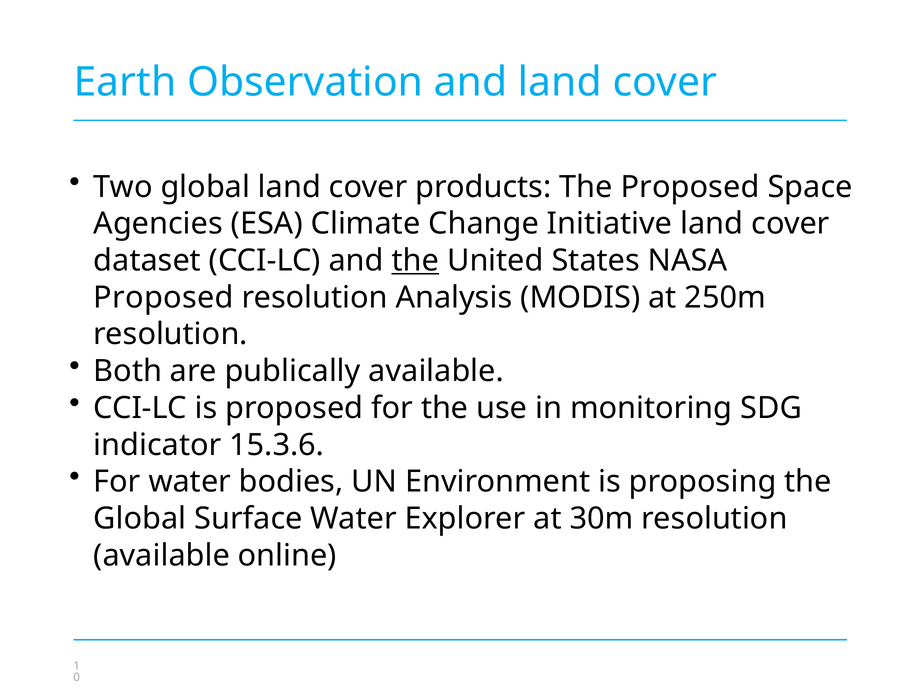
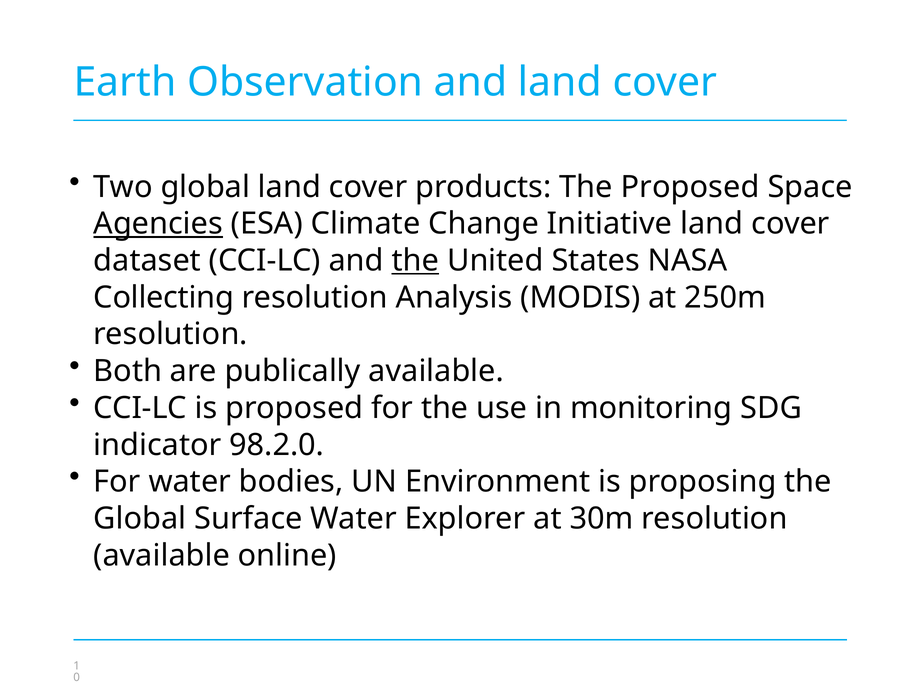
Agencies underline: none -> present
Proposed at (163, 297): Proposed -> Collecting
15.3.6: 15.3.6 -> 98.2.0
